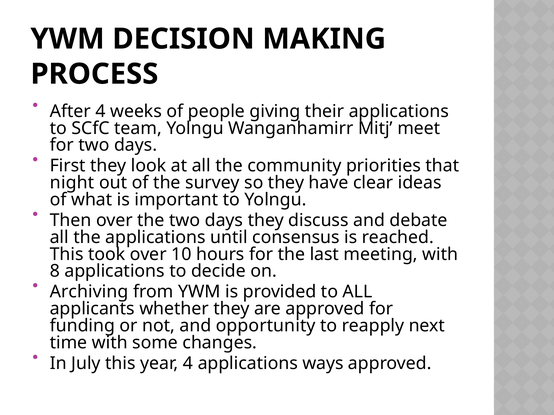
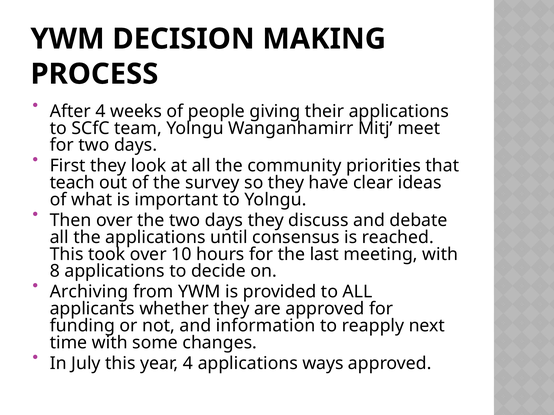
night: night -> teach
opportunity: opportunity -> information
